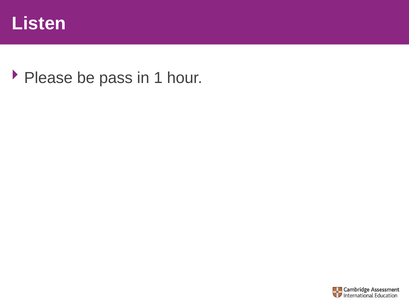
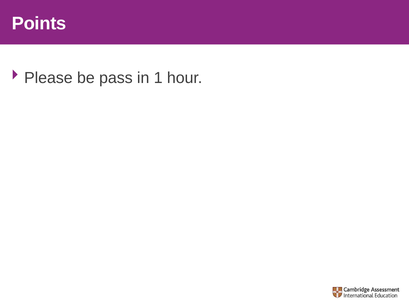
Listen: Listen -> Points
